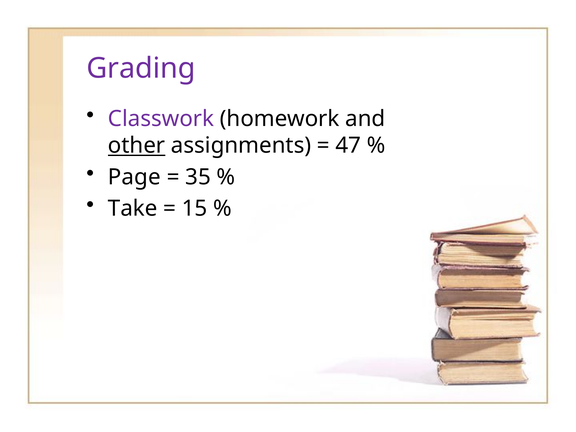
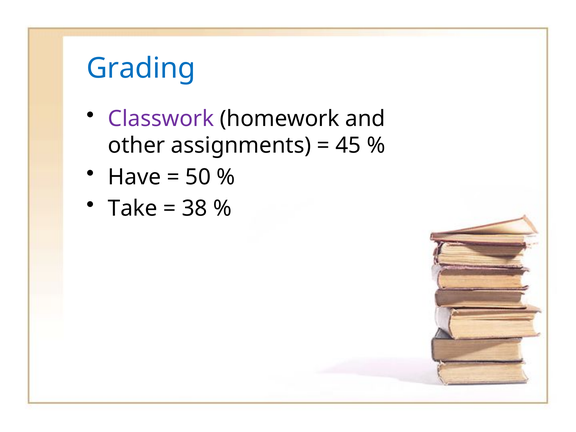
Grading colour: purple -> blue
other underline: present -> none
47: 47 -> 45
Page: Page -> Have
35: 35 -> 50
15: 15 -> 38
